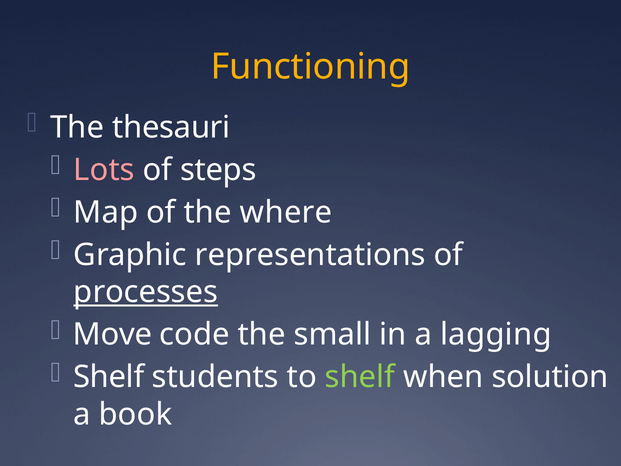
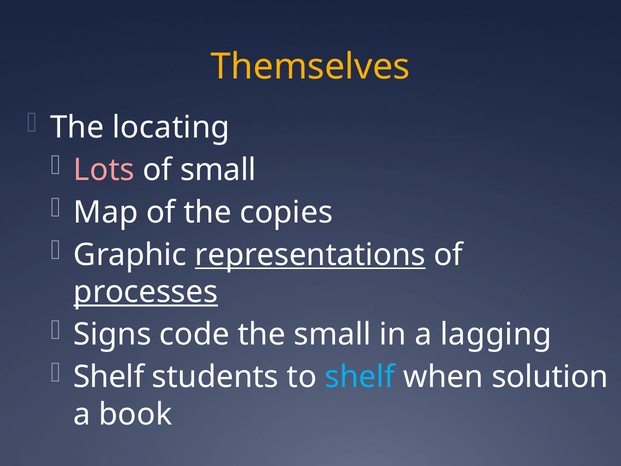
Functioning: Functioning -> Themselves
thesauri: thesauri -> locating
of steps: steps -> small
where: where -> copies
representations underline: none -> present
Move: Move -> Signs
shelf at (360, 377) colour: light green -> light blue
